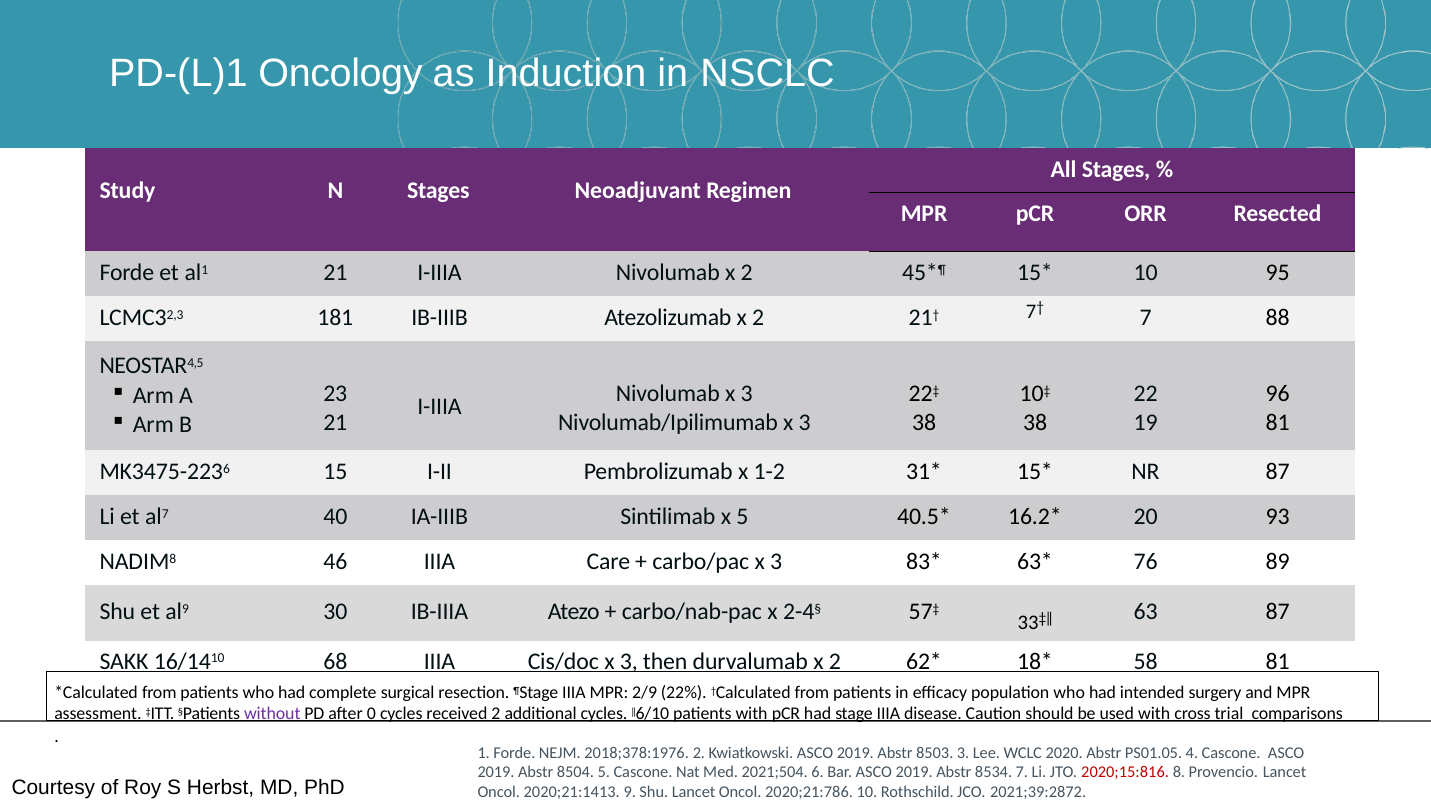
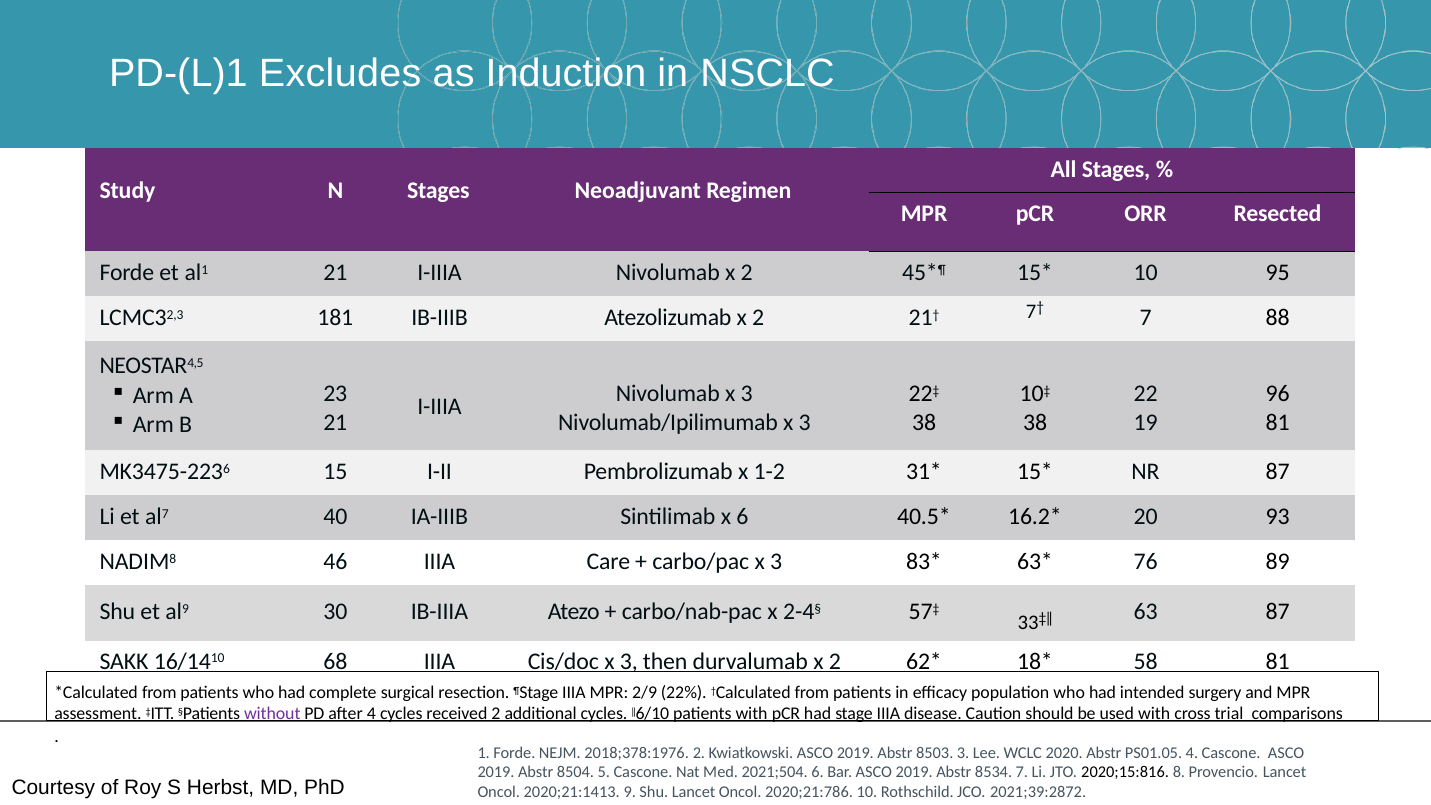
Oncology: Oncology -> Excludes
x 5: 5 -> 6
after 0: 0 -> 4
2020;15:816 colour: red -> black
